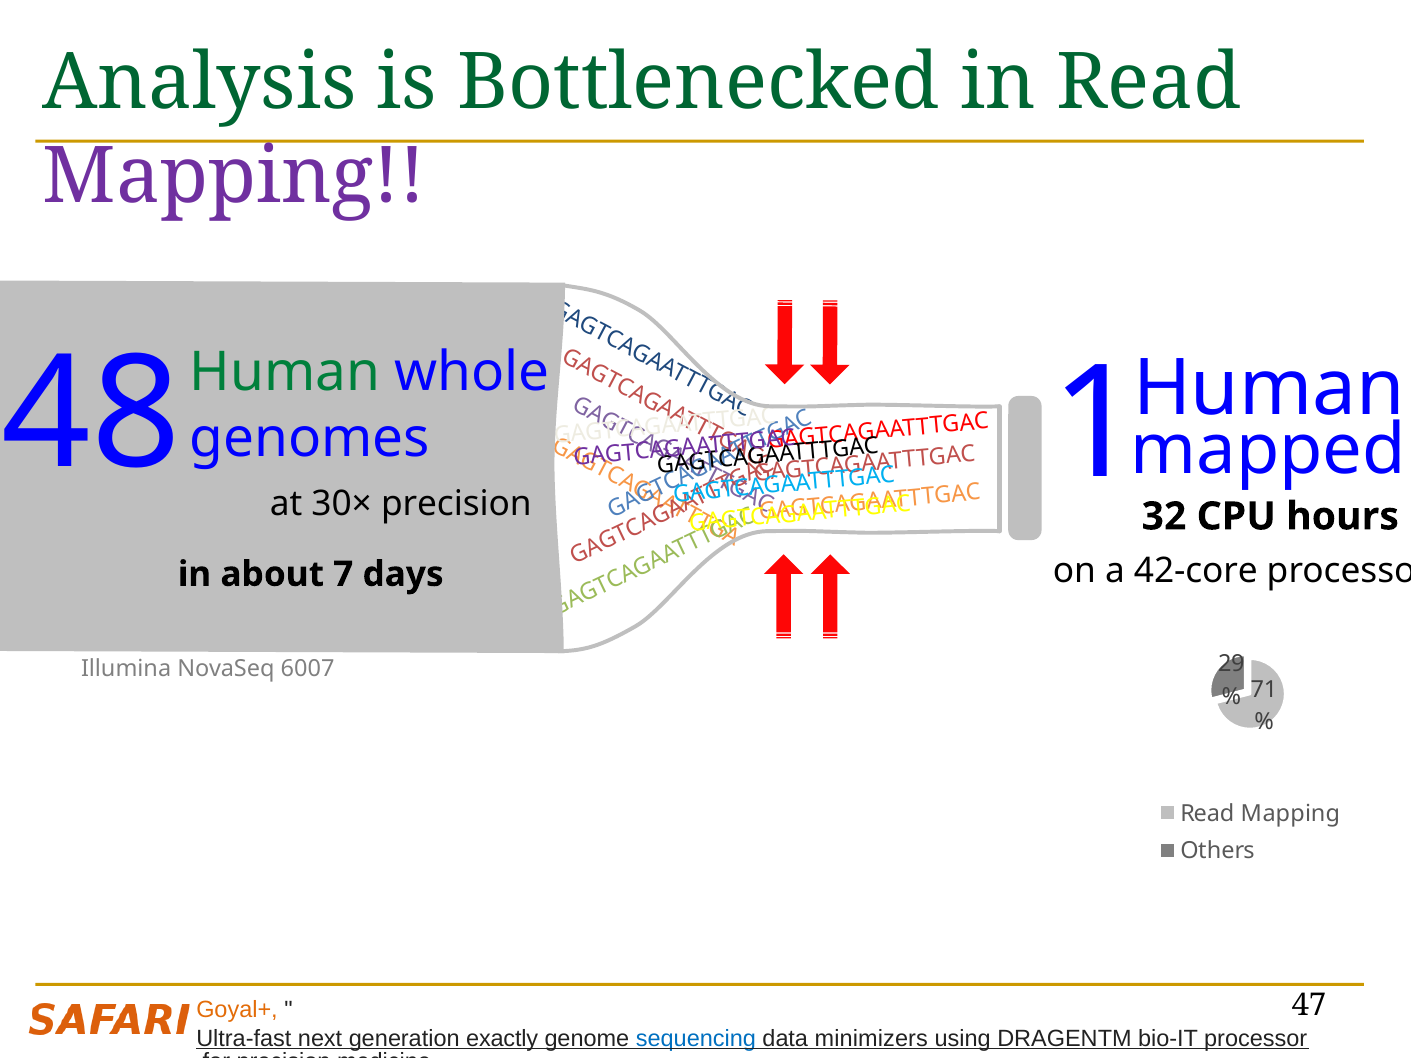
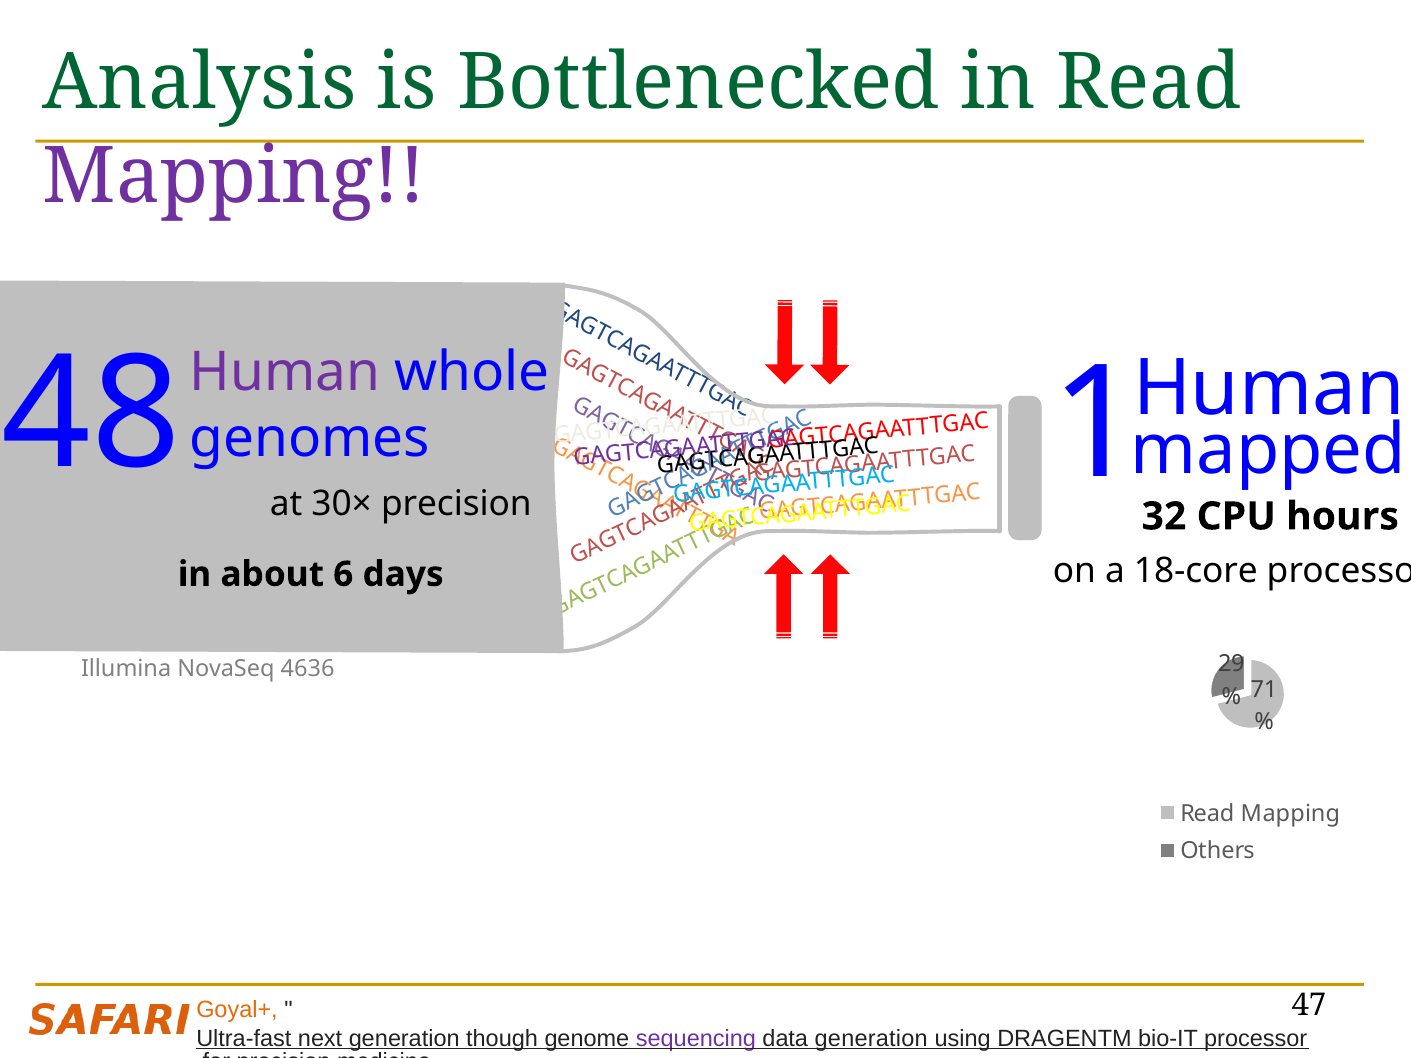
Human at (285, 373) colour: green -> purple
42-core: 42-core -> 18-core
7: 7 -> 6
6007: 6007 -> 4636
exactly: exactly -> though
sequencing colour: blue -> purple
data minimizers: minimizers -> generation
